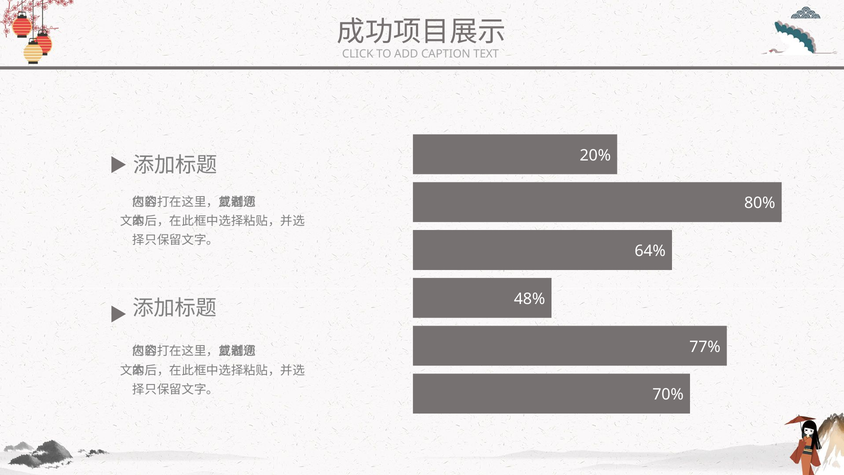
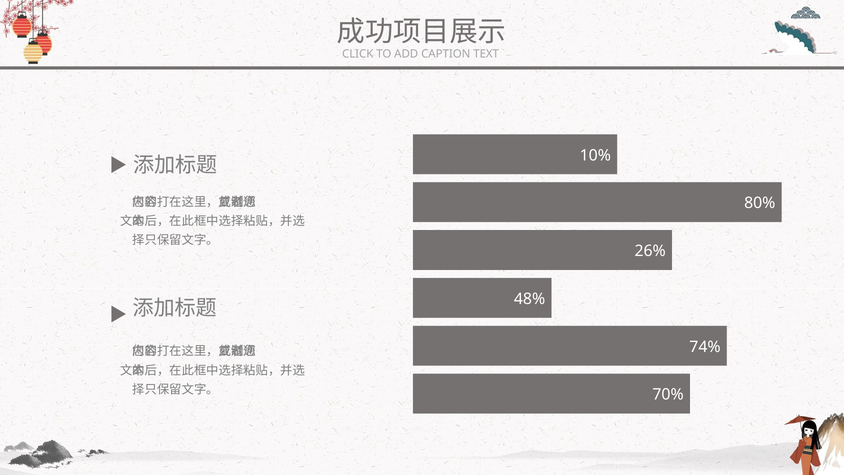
20%: 20% -> 10%
64%: 64% -> 26%
77%: 77% -> 74%
